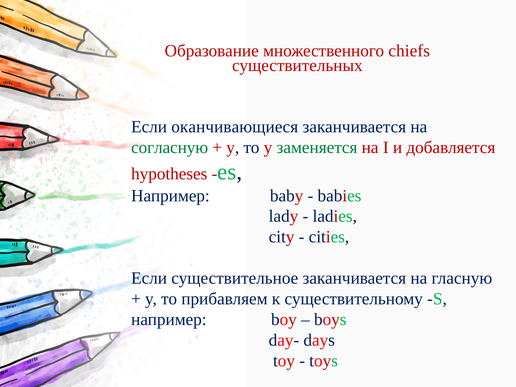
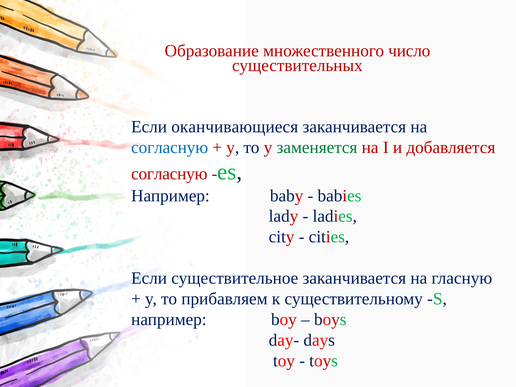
chiefs: chiefs -> число
согласную at (170, 147) colour: green -> blue
hypotheses at (169, 174): hypotheses -> согласную
